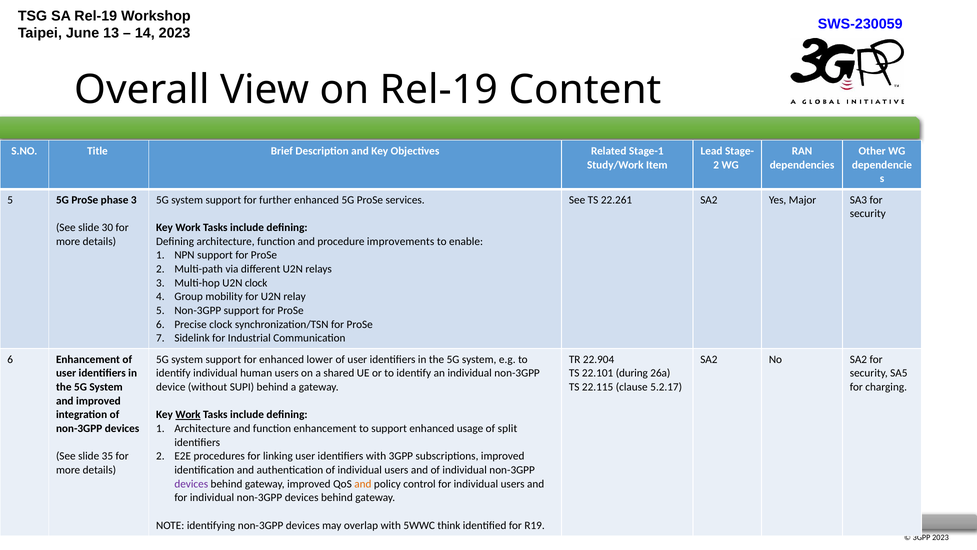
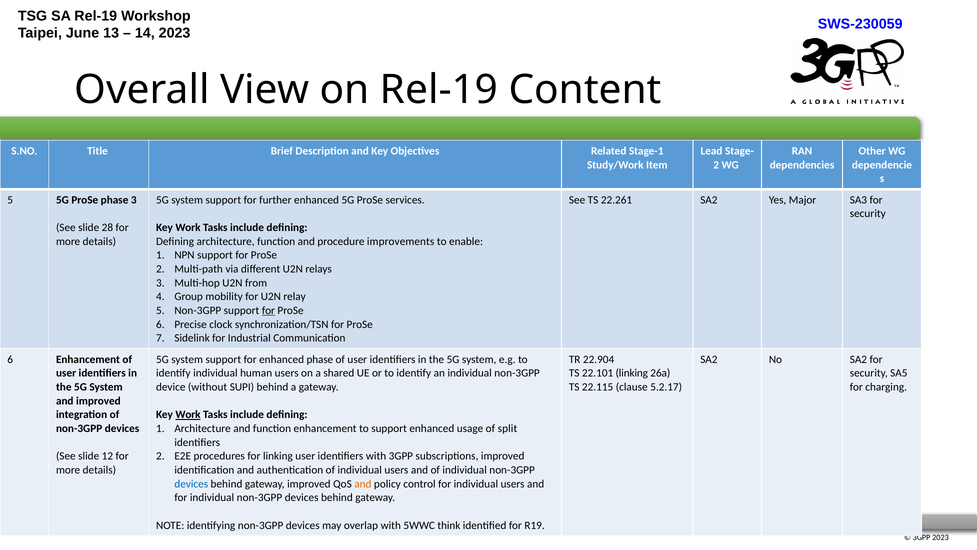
30: 30 -> 28
U2N clock: clock -> from
for at (268, 310) underline: none -> present
enhanced lower: lower -> phase
22.101 during: during -> linking
35: 35 -> 12
devices at (191, 483) colour: purple -> blue
